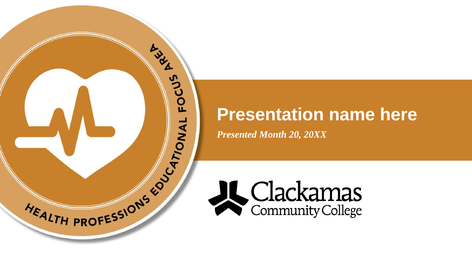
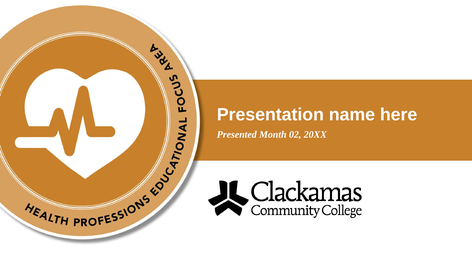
20: 20 -> 02
